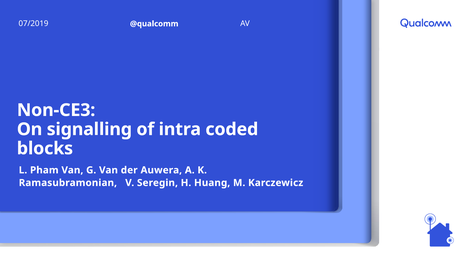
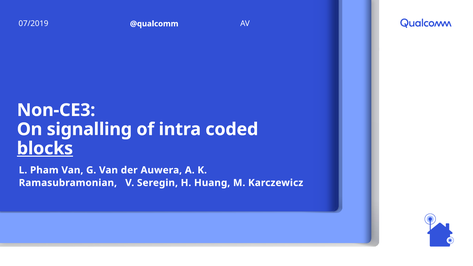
blocks underline: none -> present
